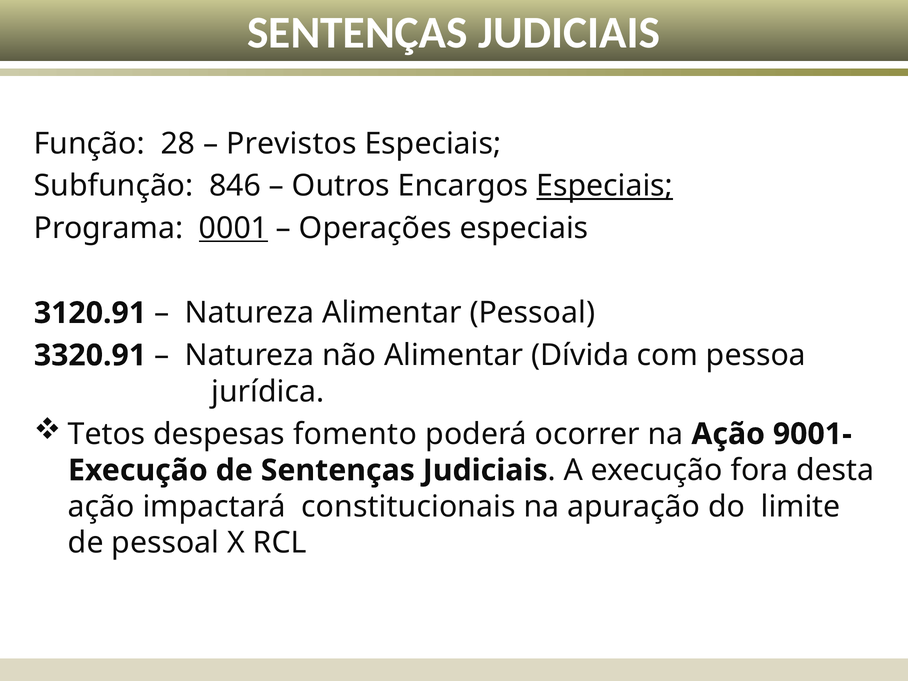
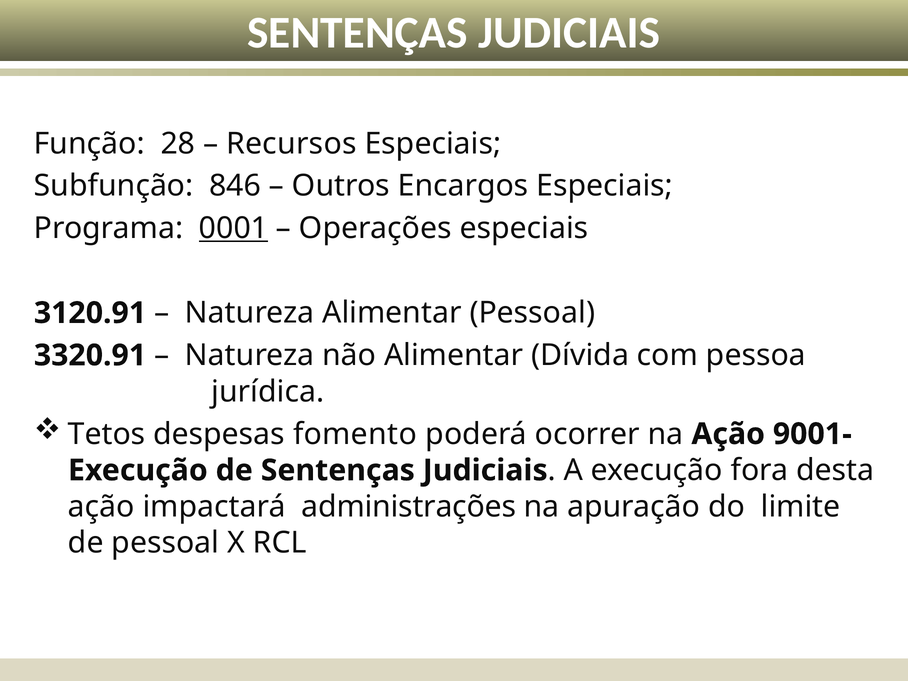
Previstos: Previstos -> Recursos
Especiais at (605, 186) underline: present -> none
constitucionais: constitucionais -> administrações
